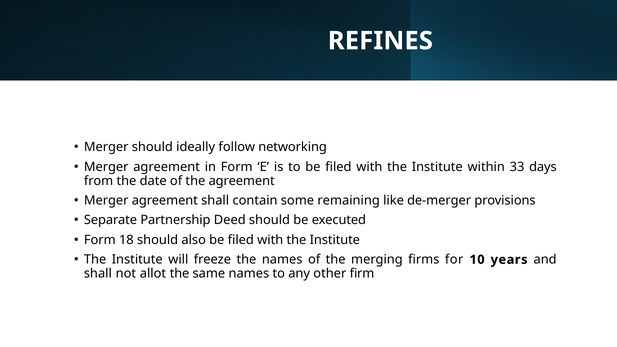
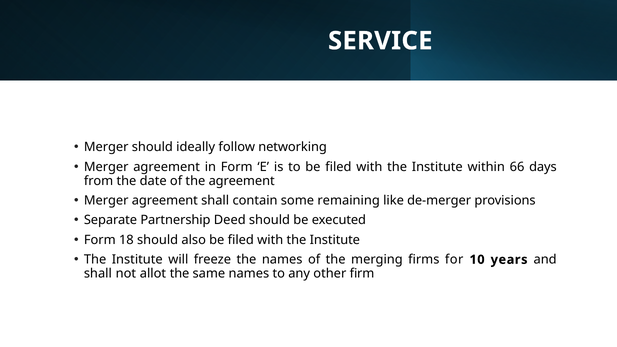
REFINES: REFINES -> SERVICE
33: 33 -> 66
